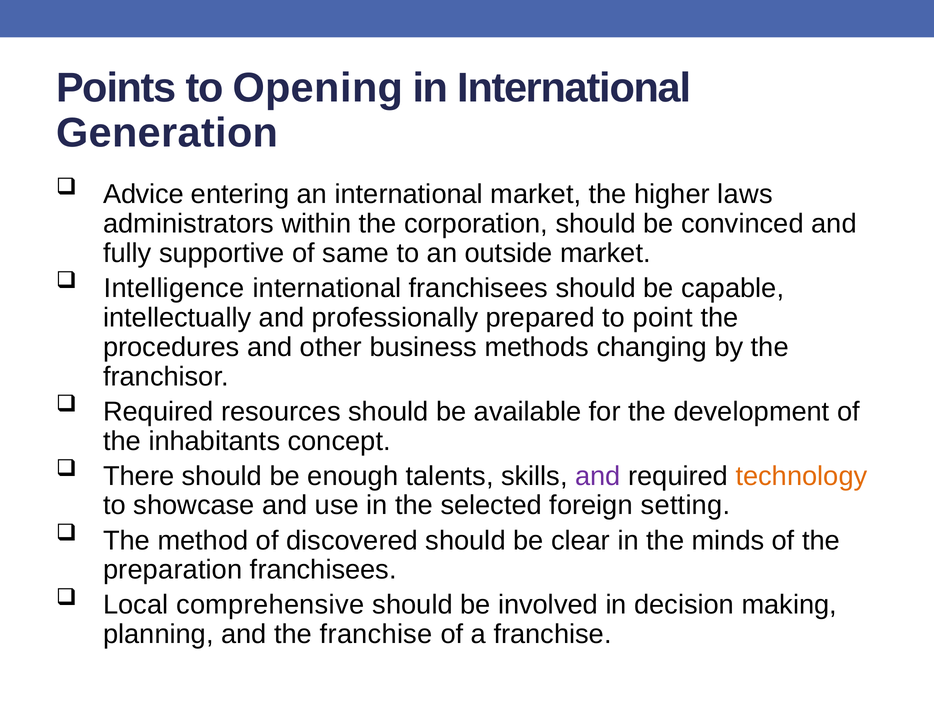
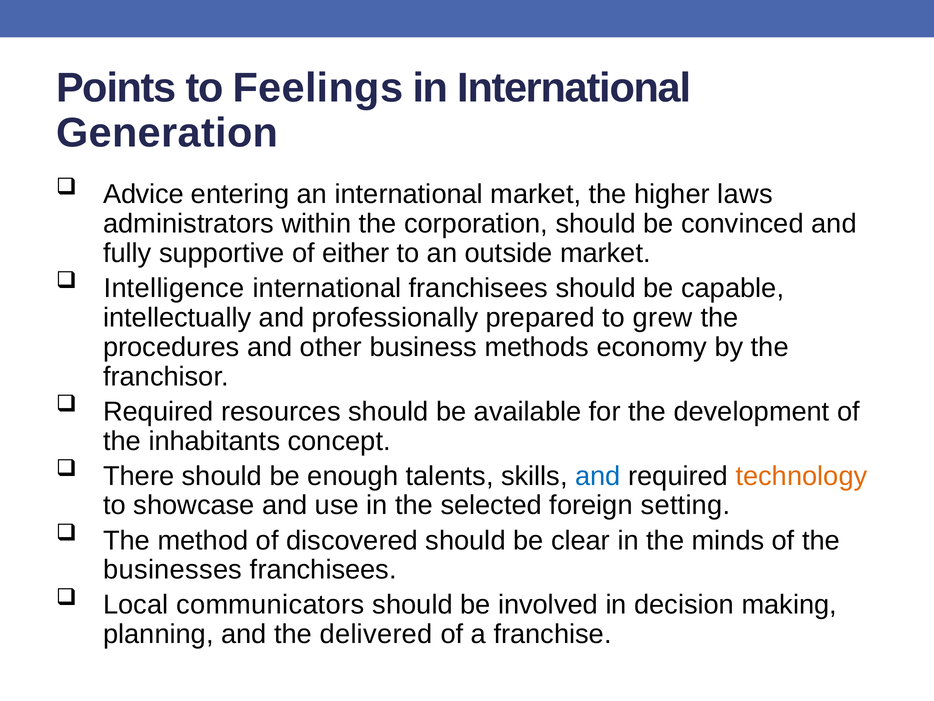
Opening: Opening -> Feelings
same: same -> either
point: point -> grew
changing: changing -> economy
and at (598, 476) colour: purple -> blue
preparation: preparation -> businesses
comprehensive: comprehensive -> communicators
the franchise: franchise -> delivered
